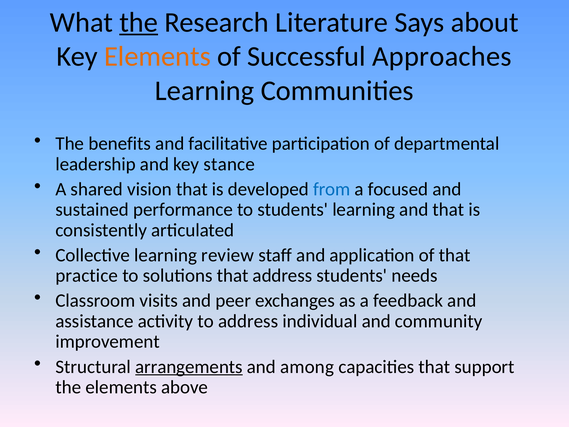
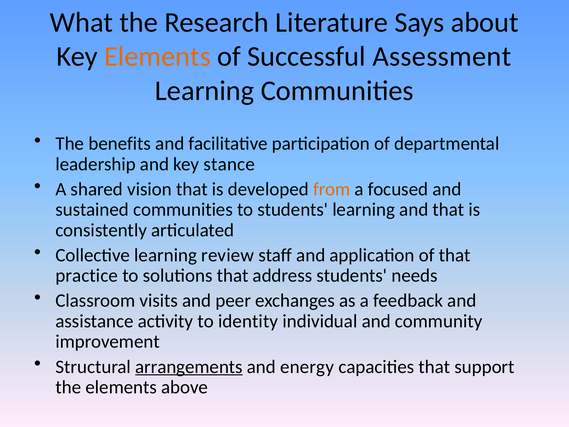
the at (139, 22) underline: present -> none
Approaches: Approaches -> Assessment
from colour: blue -> orange
sustained performance: performance -> communities
to address: address -> identity
among: among -> energy
